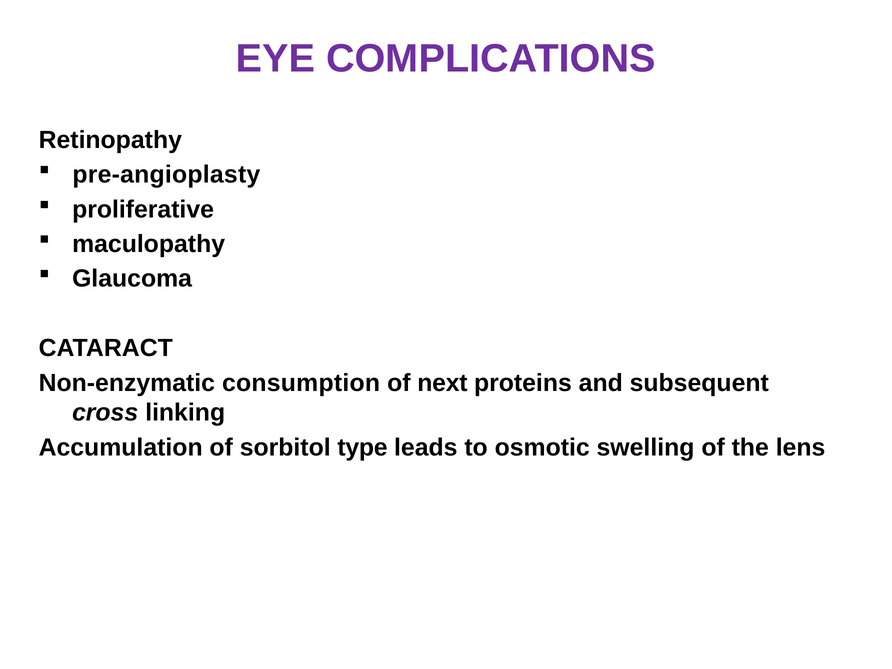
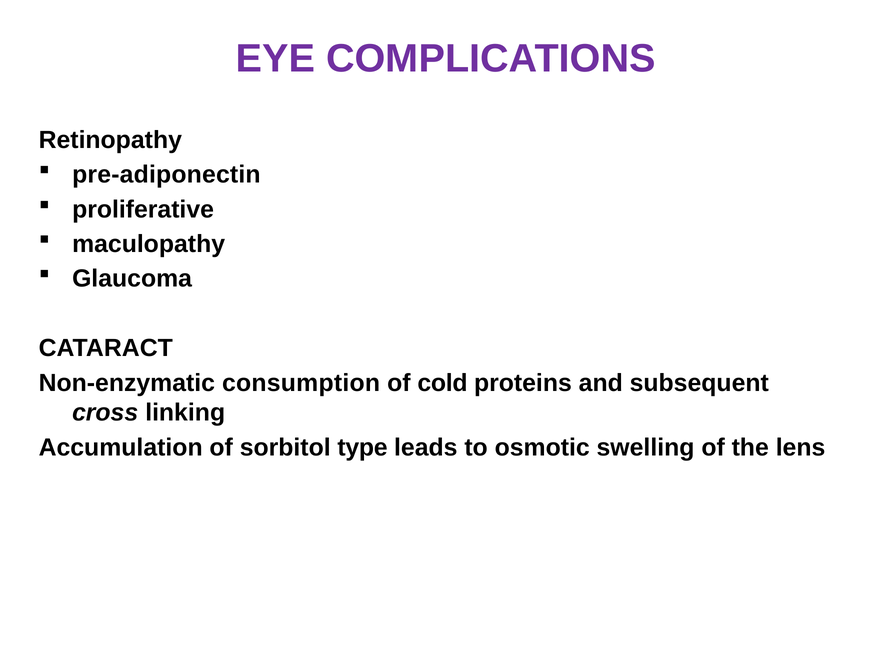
pre-angioplasty: pre-angioplasty -> pre-adiponectin
next: next -> cold
